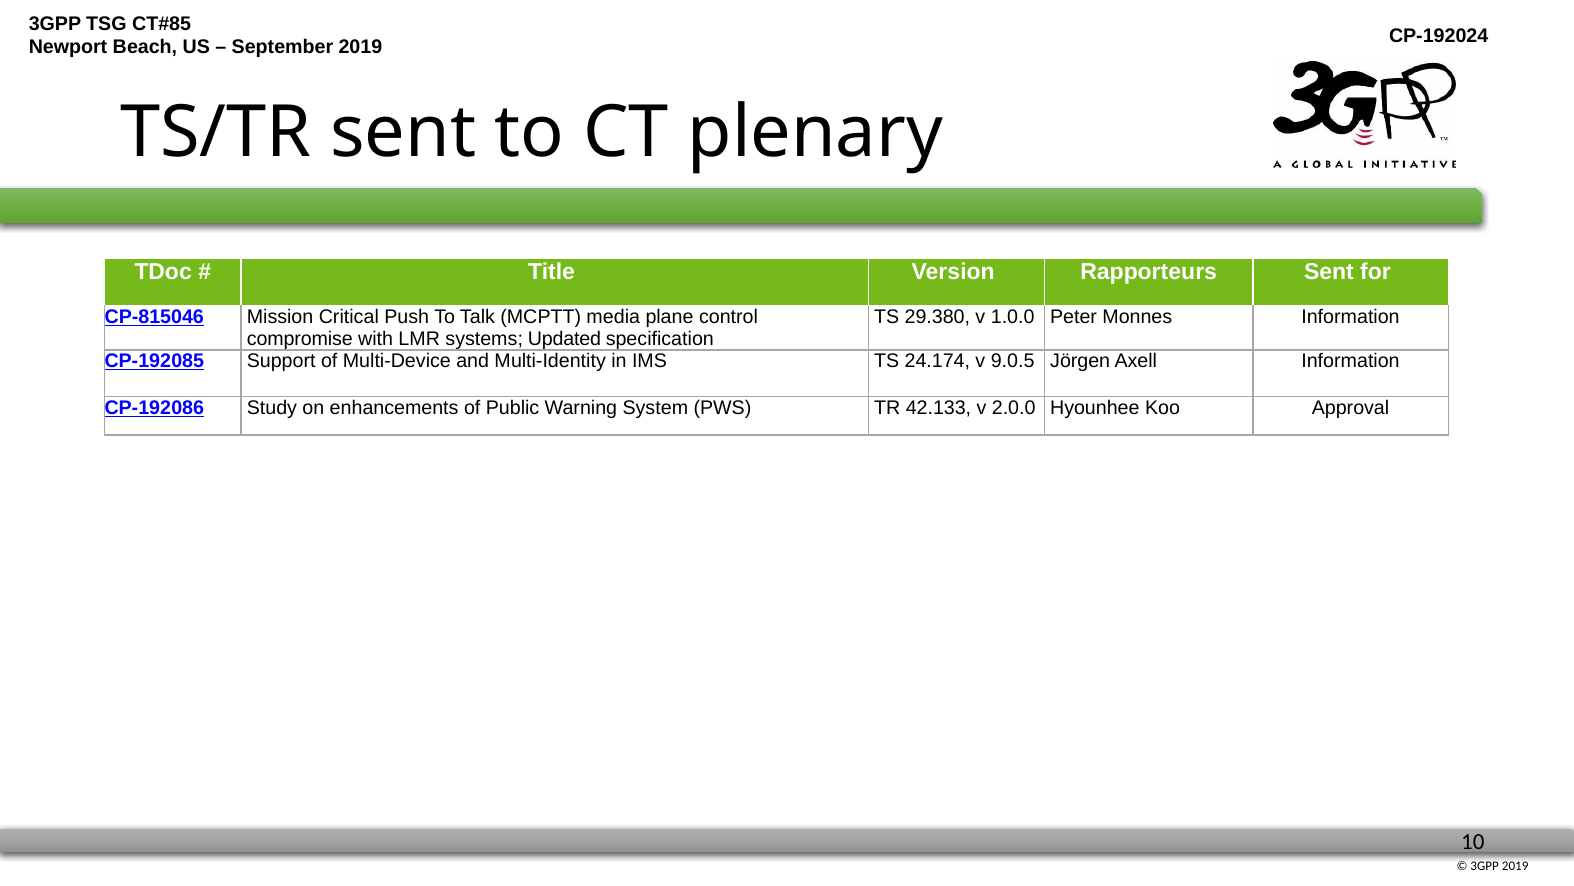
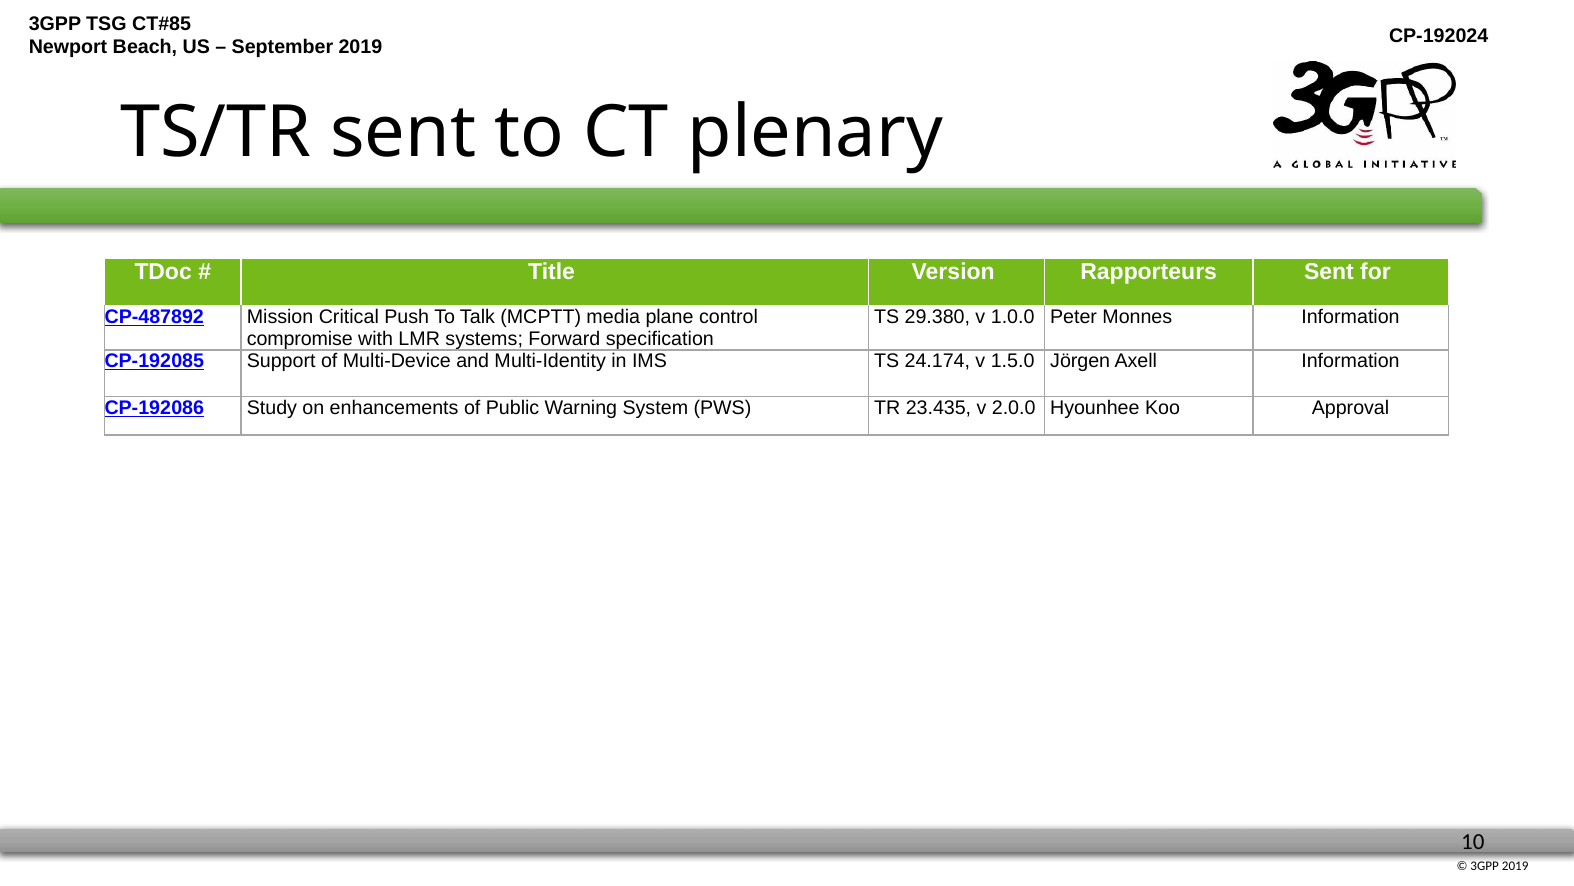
CP-815046: CP-815046 -> CP-487892
Updated: Updated -> Forward
9.0.5: 9.0.5 -> 1.5.0
42.133: 42.133 -> 23.435
